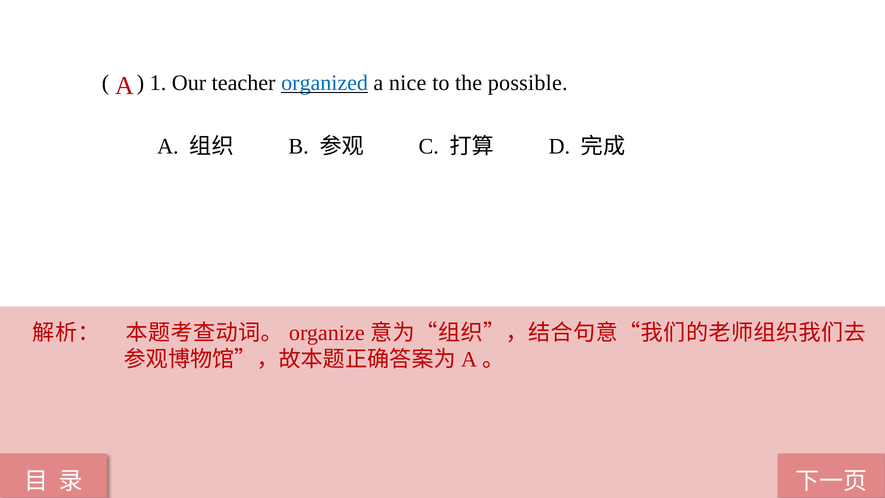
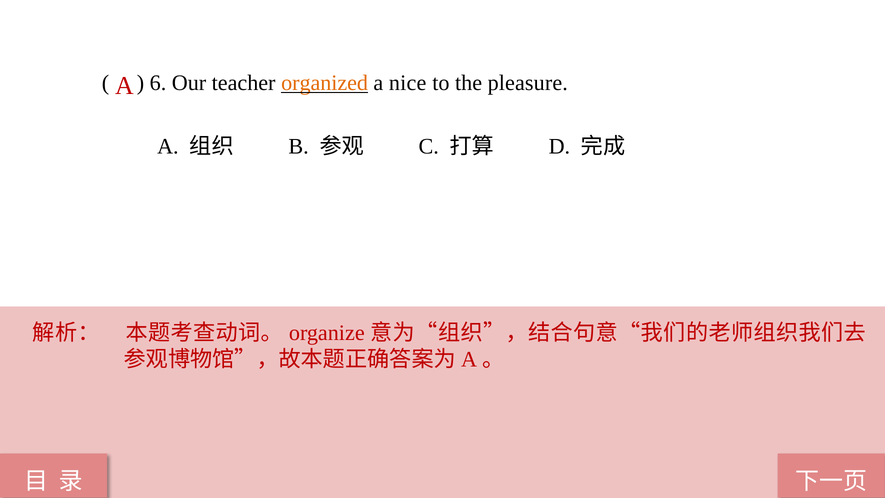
1: 1 -> 6
organized colour: blue -> orange
possible: possible -> pleasure
